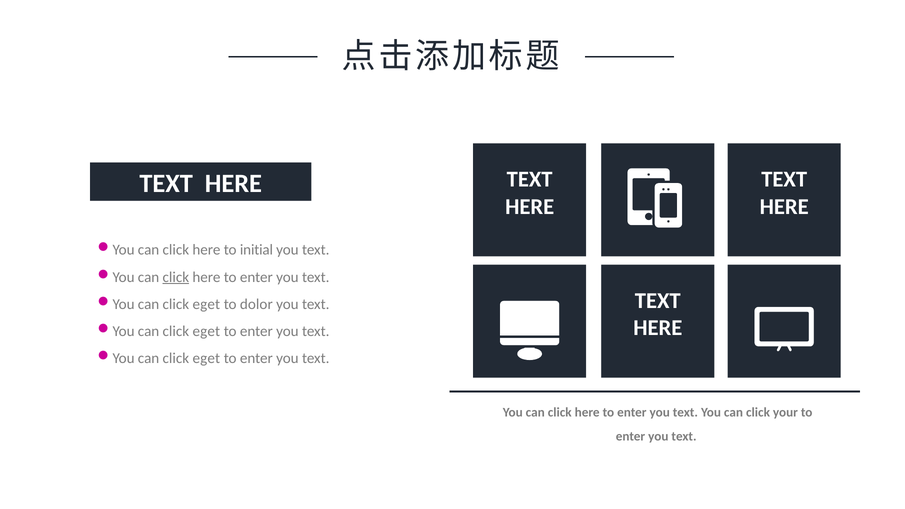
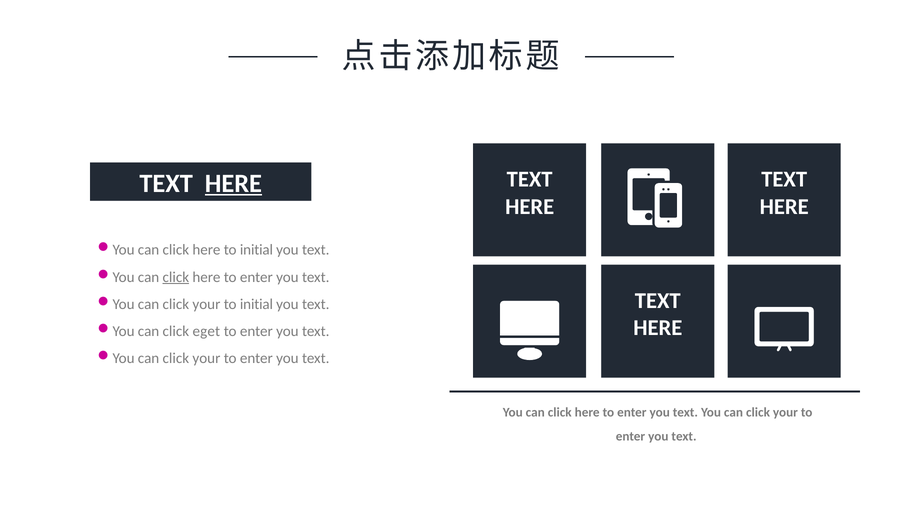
HERE at (233, 184) underline: none -> present
eget at (206, 304): eget -> your
dolor at (256, 304): dolor -> initial
eget at (206, 359): eget -> your
